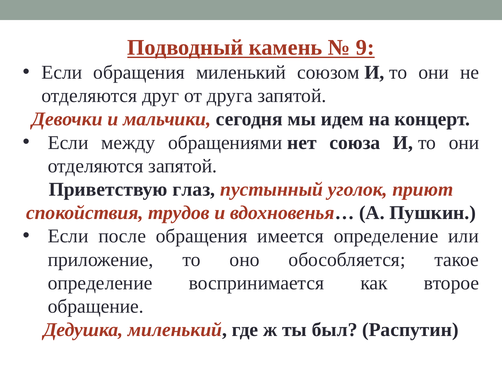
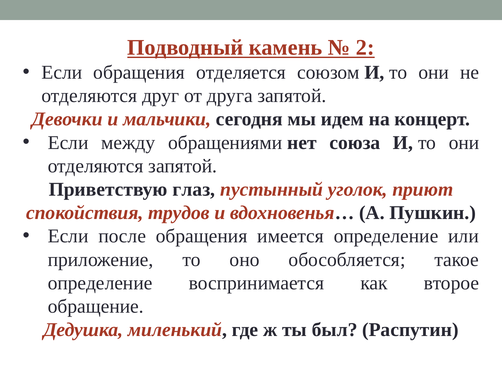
9: 9 -> 2
обращения миленький: миленький -> отделяется
